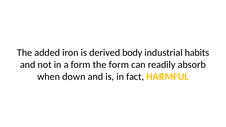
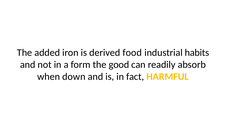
body: body -> food
the form: form -> good
